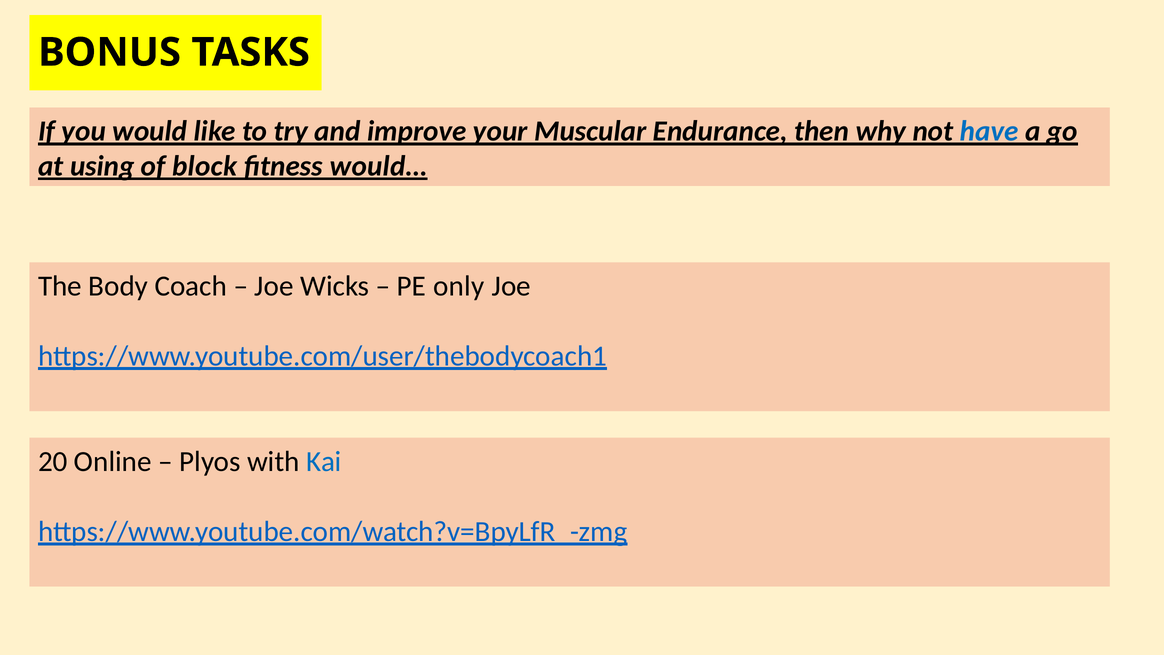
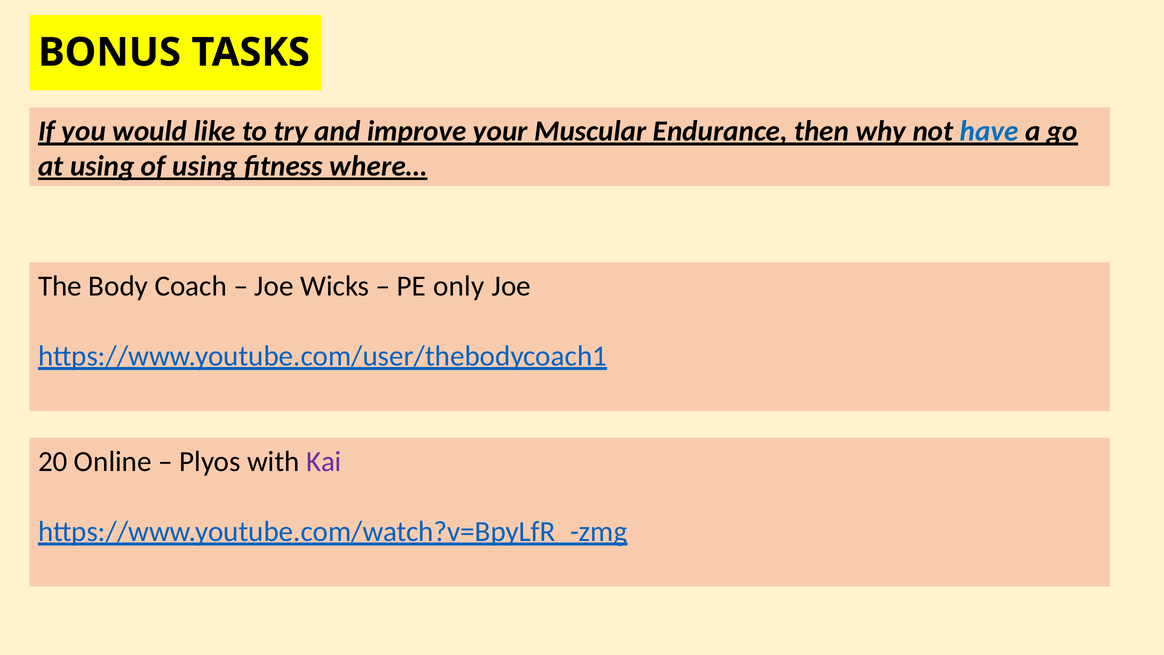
of block: block -> using
would…: would… -> where…
Kai colour: blue -> purple
